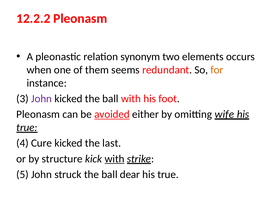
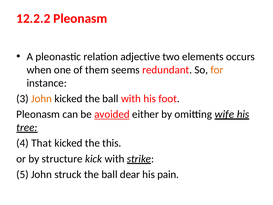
synonym: synonym -> adjective
John at (42, 99) colour: purple -> orange
true at (27, 127): true -> tree
Cure: Cure -> That
last: last -> this
with at (115, 159) underline: present -> none
true at (168, 174): true -> pain
